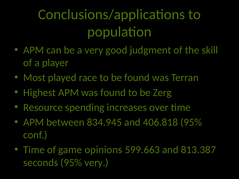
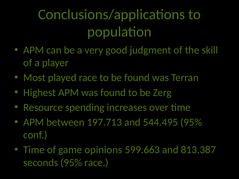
834.945: 834.945 -> 197.713
406.818: 406.818 -> 544.495
95% very: very -> race
